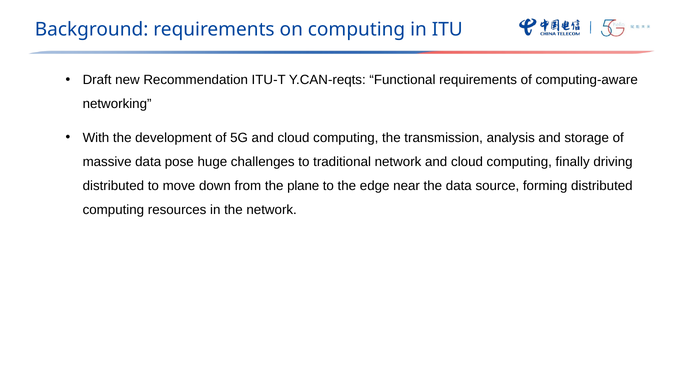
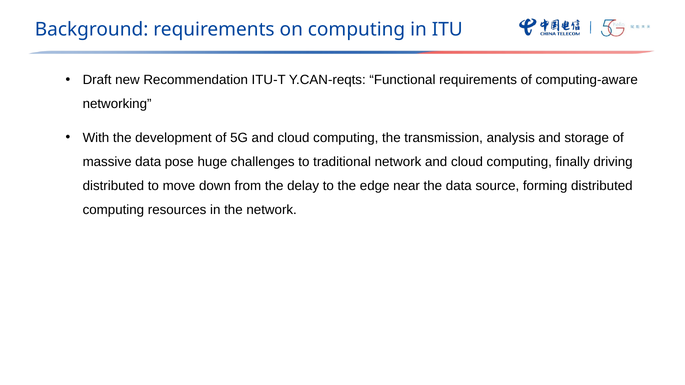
plane: plane -> delay
